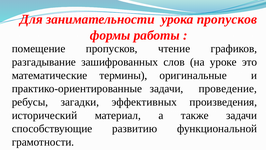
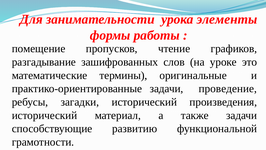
урока пропусков: пропусков -> элементы
загадки эффективных: эффективных -> исторический
